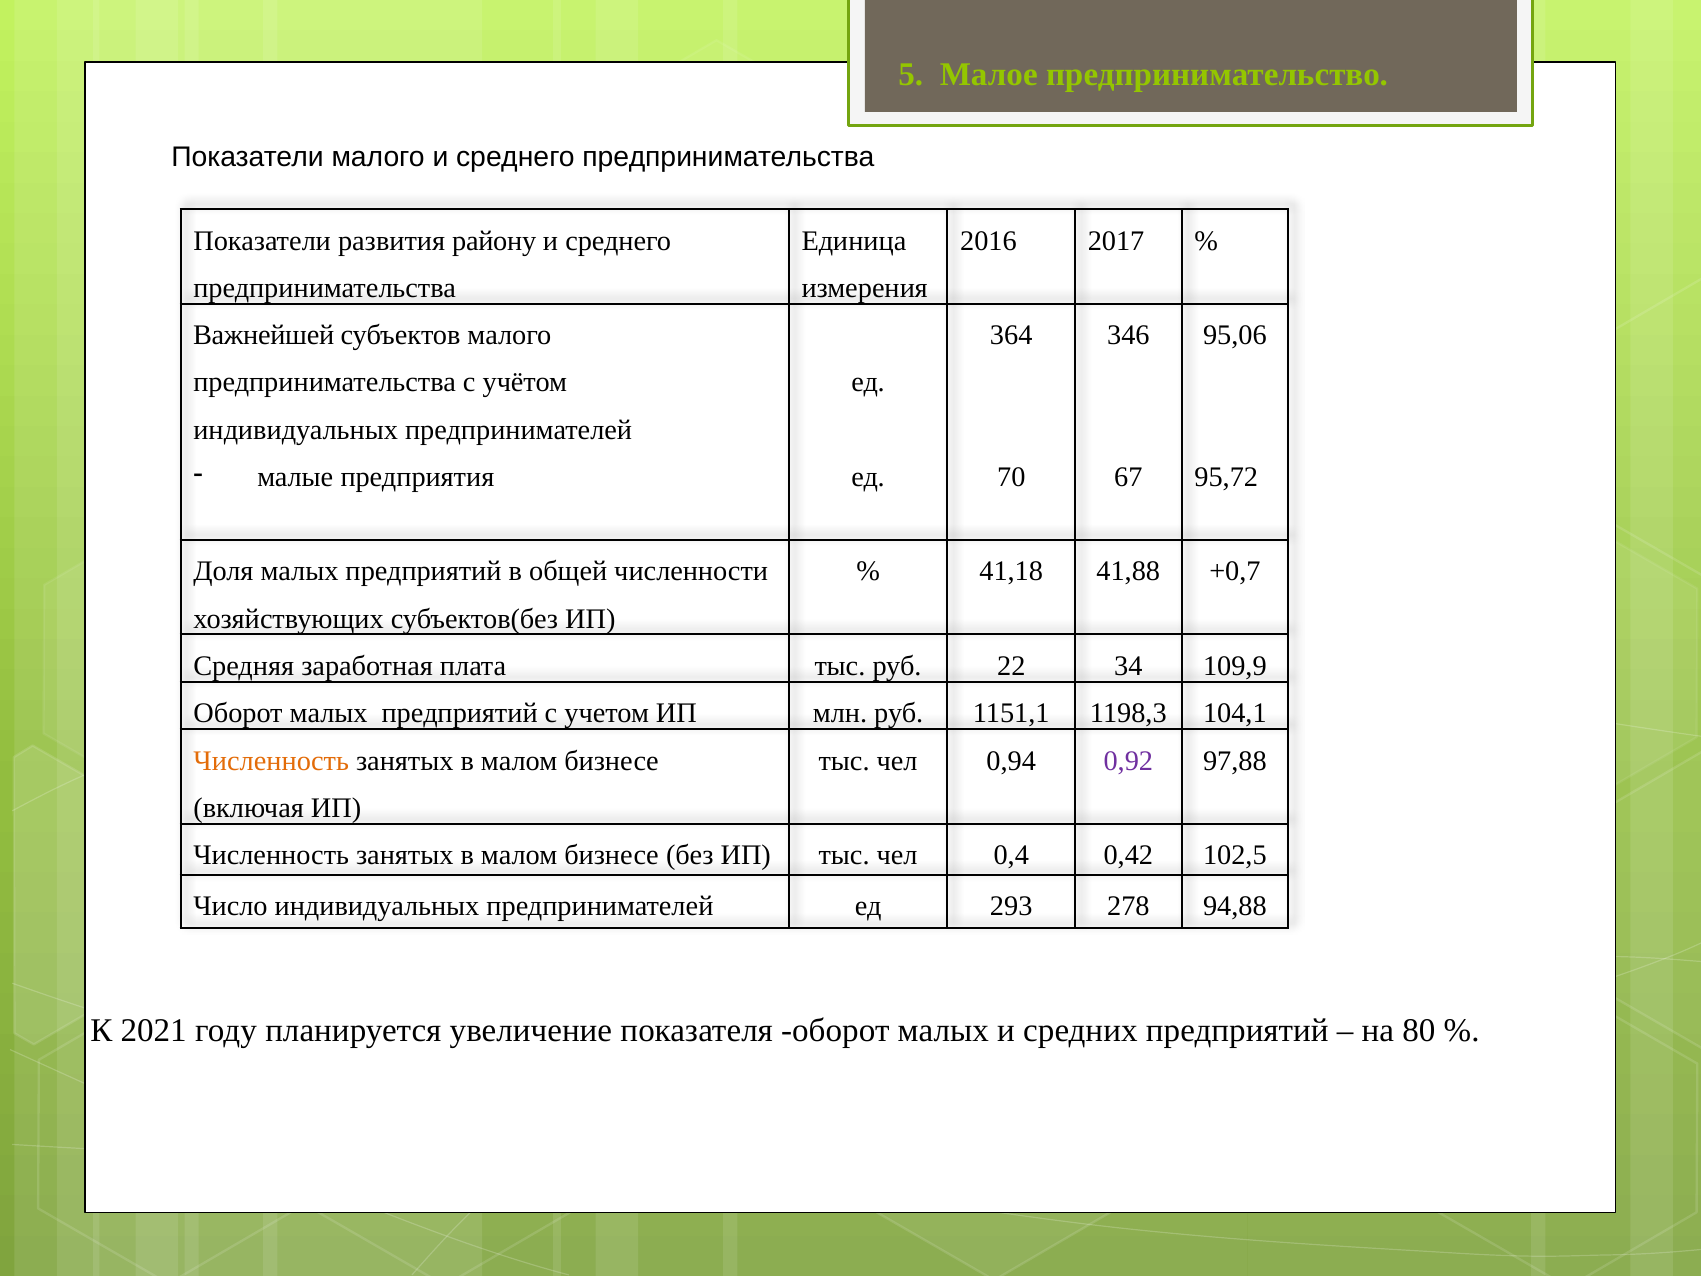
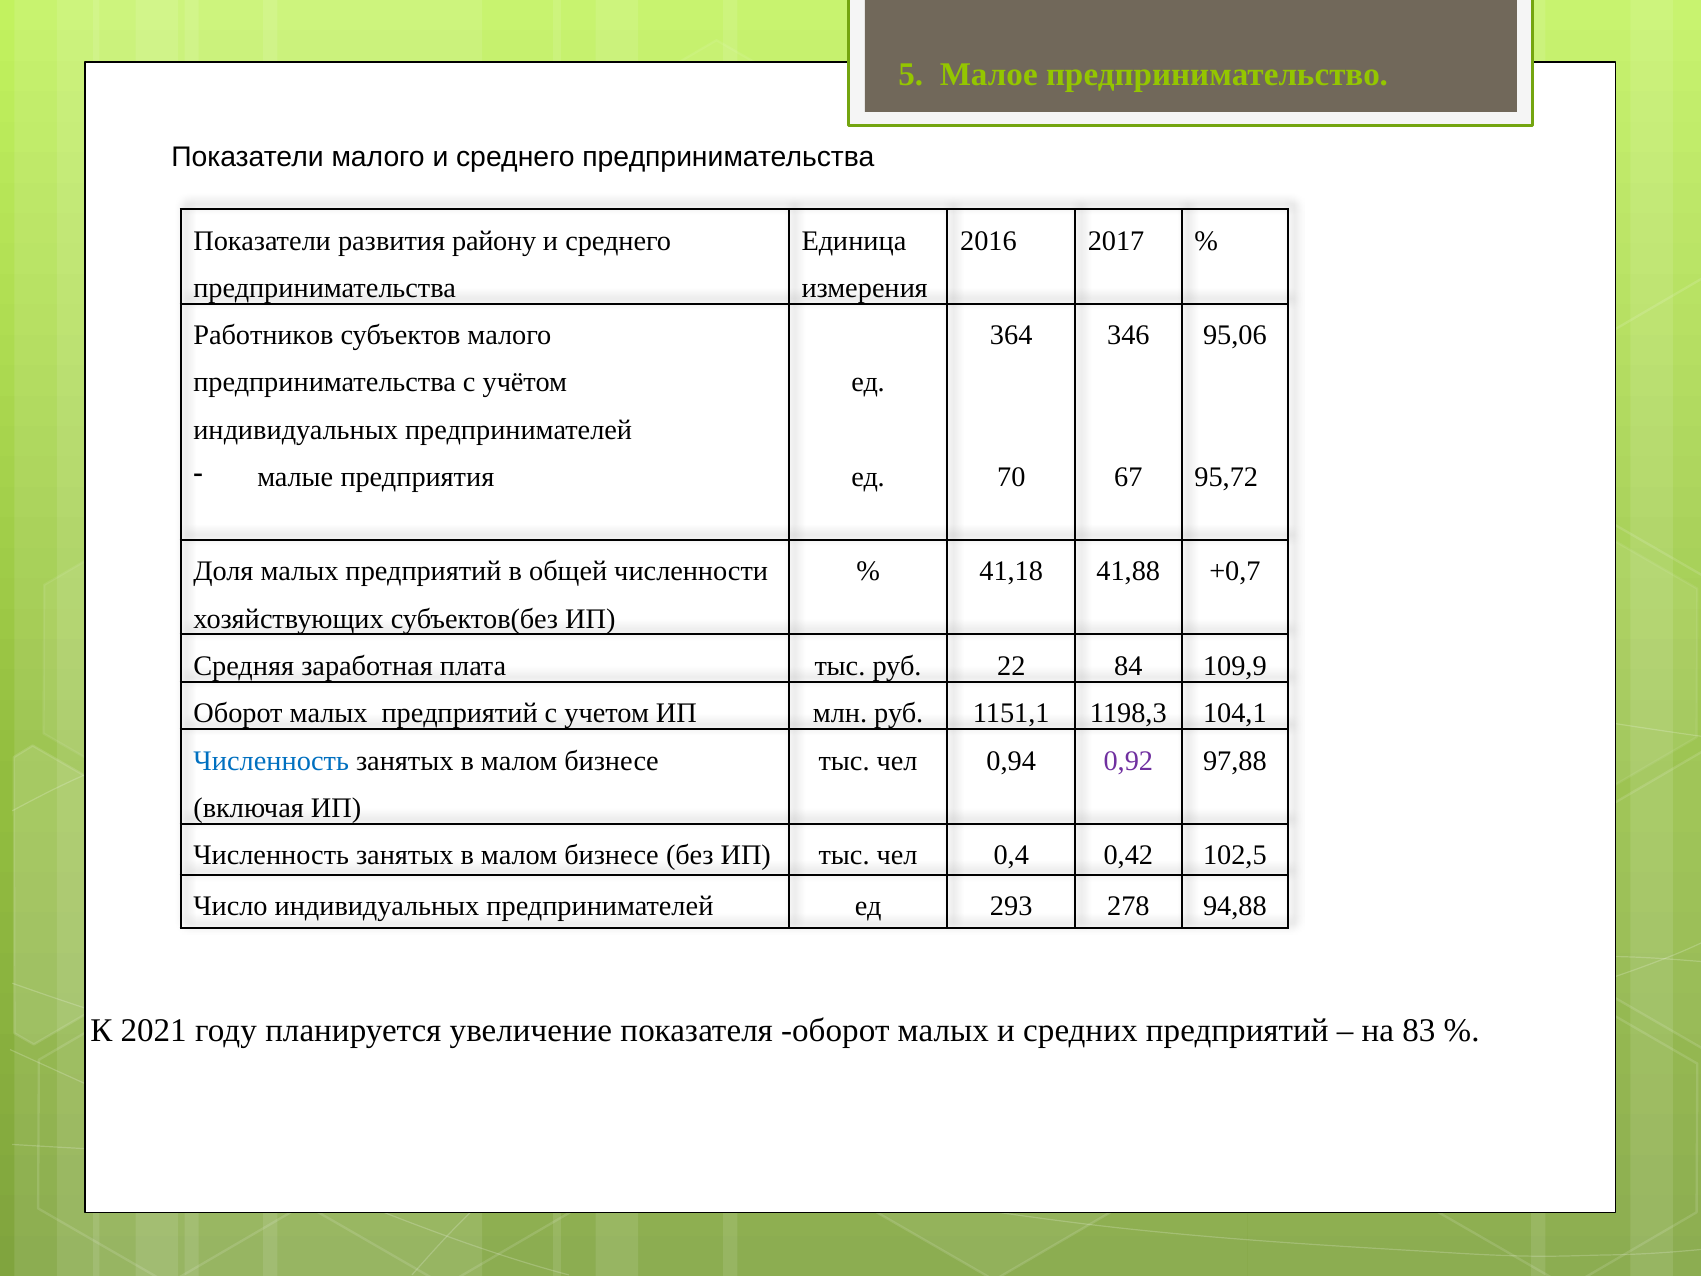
Важнейшей: Важнейшей -> Работников
34: 34 -> 84
Численность at (271, 761) colour: orange -> blue
80: 80 -> 83
